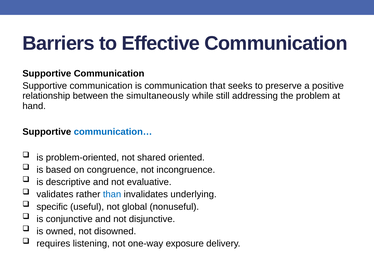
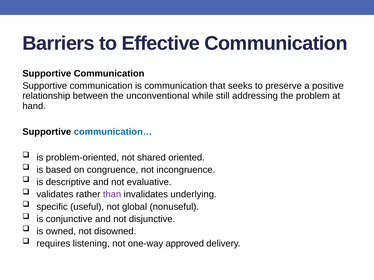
simultaneously: simultaneously -> unconventional
than colour: blue -> purple
exposure: exposure -> approved
